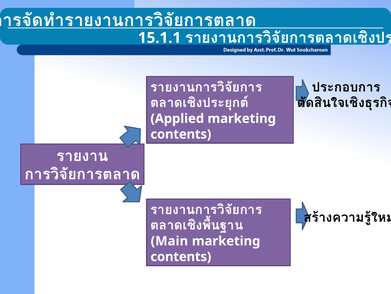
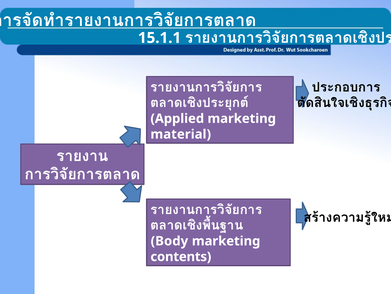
contents at (181, 134): contents -> material
Main: Main -> Body
